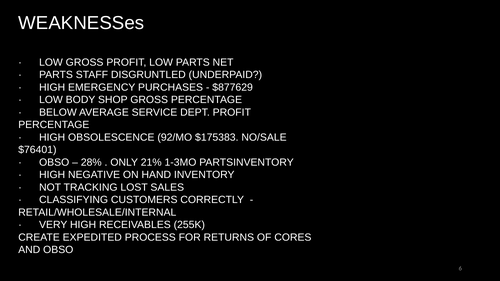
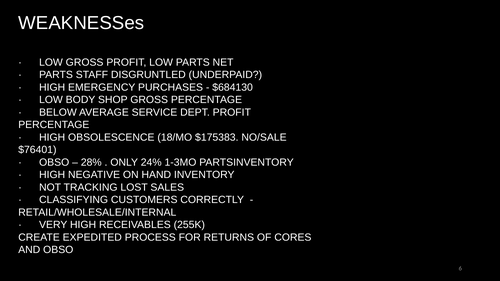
$877629: $877629 -> $684130
92/MO: 92/MO -> 18/MO
21%: 21% -> 24%
